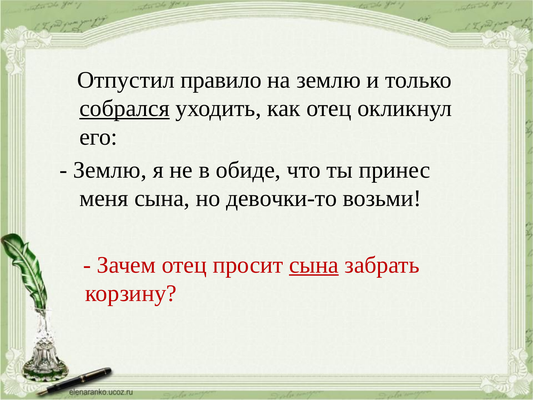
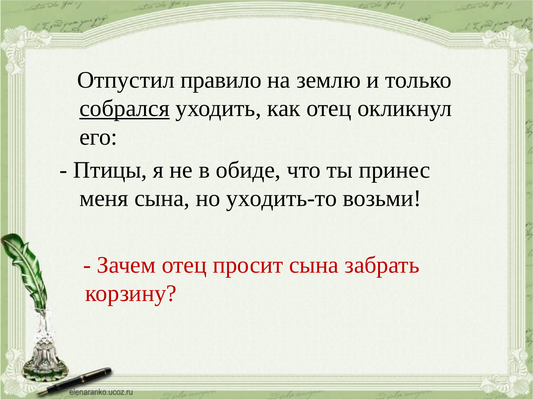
Землю at (110, 170): Землю -> Птицы
девочки-то: девочки-то -> уходить-то
сына at (314, 265) underline: present -> none
